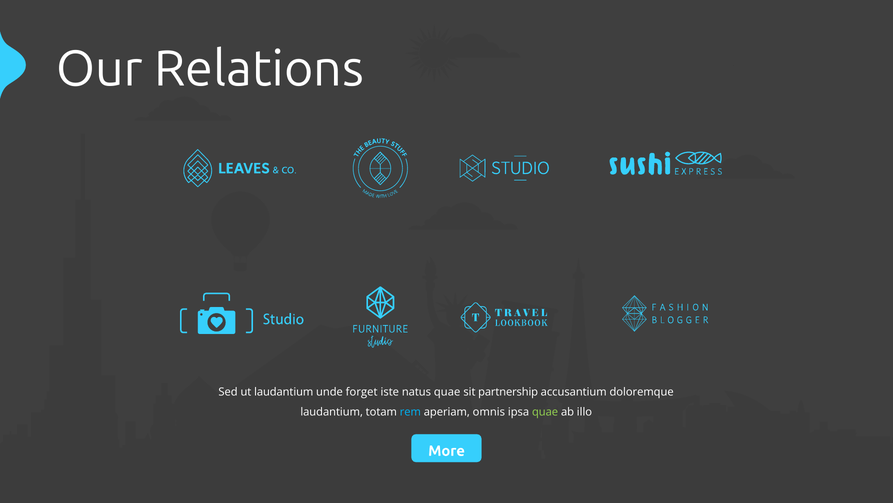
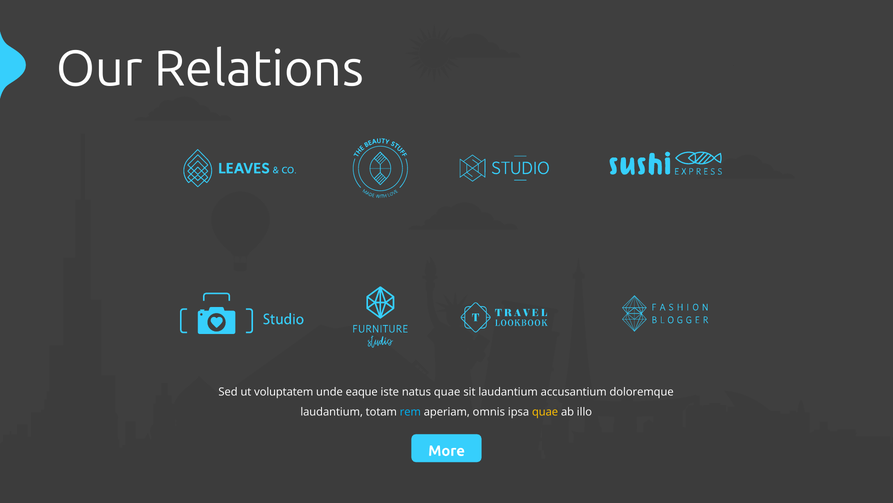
ut laudantium: laudantium -> voluptatem
forget: forget -> eaque
sit partnership: partnership -> laudantium
quae at (545, 411) colour: light green -> yellow
